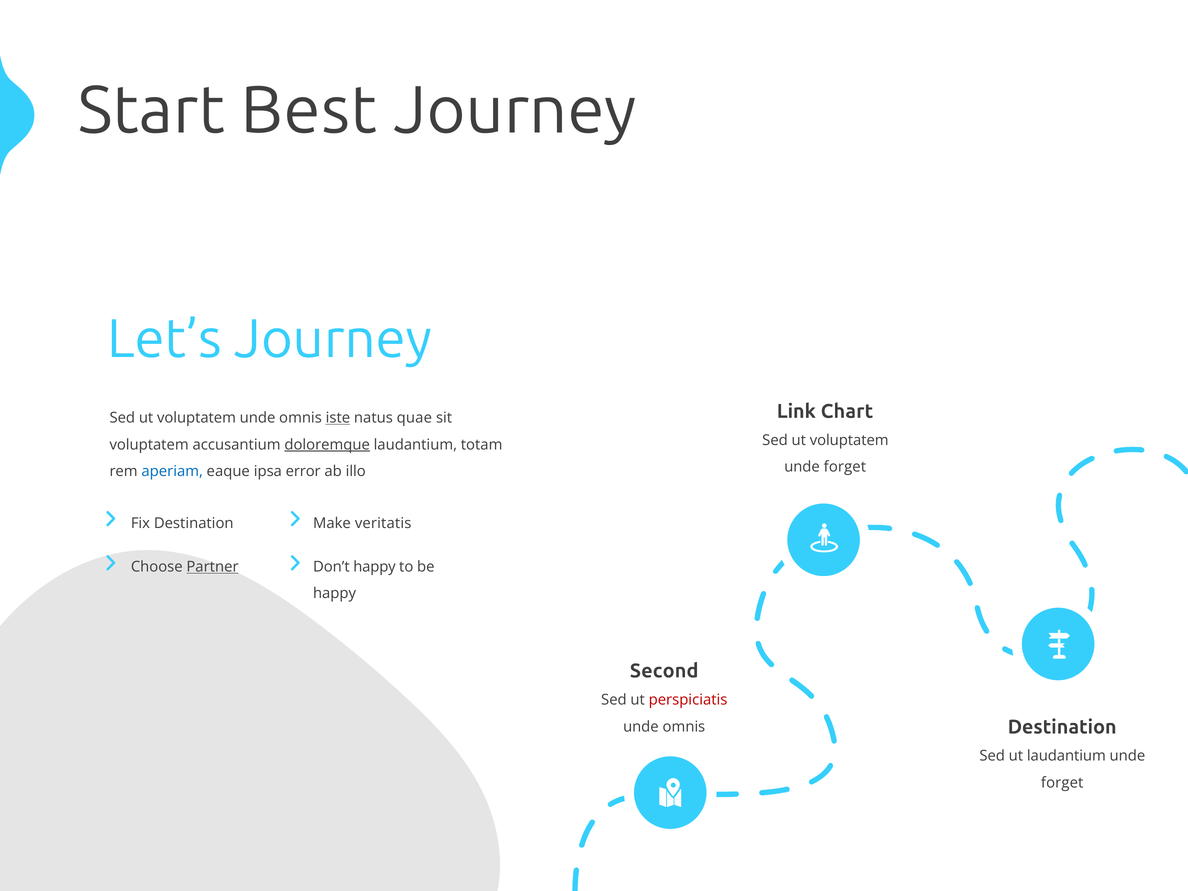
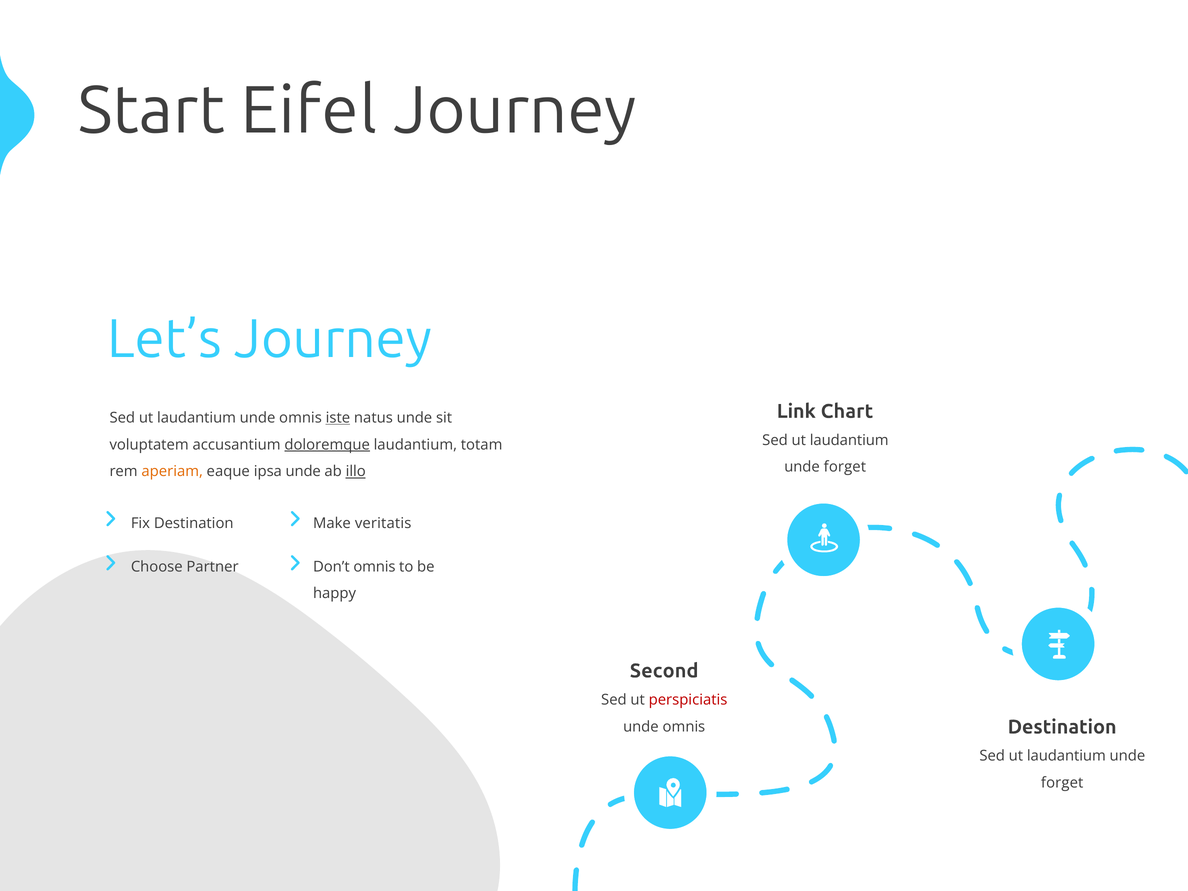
Best: Best -> Eifel
voluptatem at (196, 418): voluptatem -> laudantium
natus quae: quae -> unde
voluptatem at (849, 440): voluptatem -> laudantium
aperiam colour: blue -> orange
ipsa error: error -> unde
illo underline: none -> present
Don’t happy: happy -> omnis
Partner underline: present -> none
